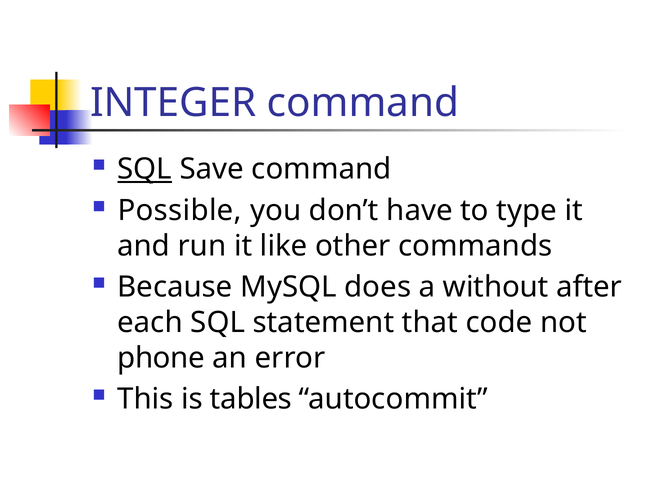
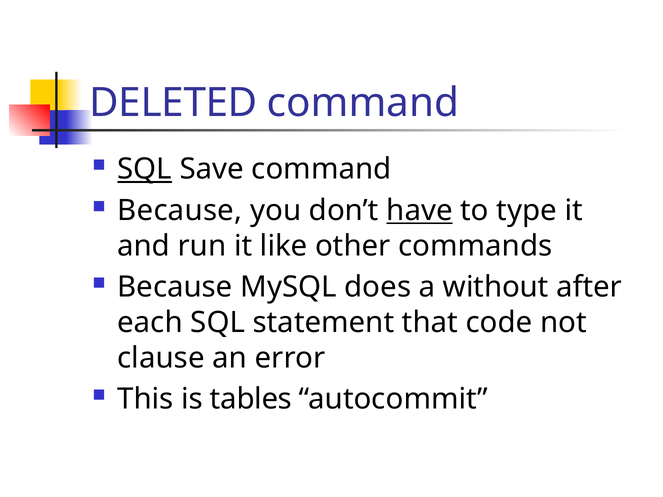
INTEGER: INTEGER -> DELETED
Possible at (180, 211): Possible -> Because
have underline: none -> present
phone: phone -> clause
